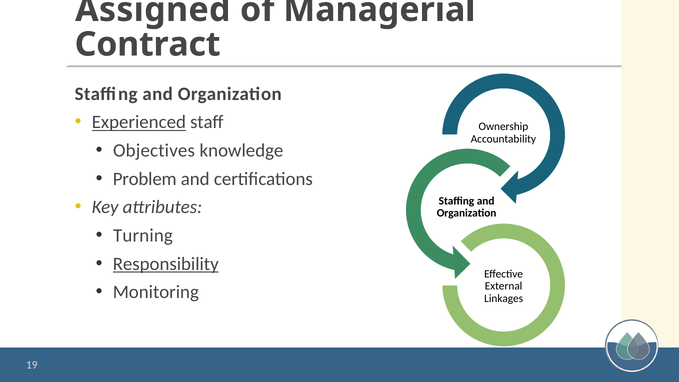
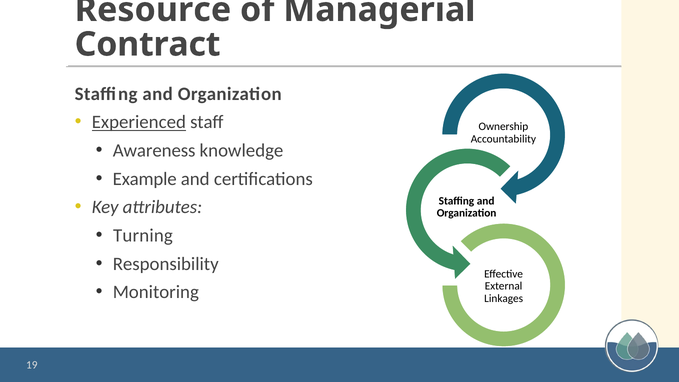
Assigned: Assigned -> Resource
Objectives: Objectives -> Awareness
Problem: Problem -> Example
Responsibility underline: present -> none
